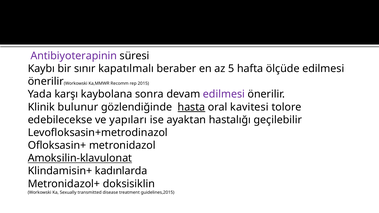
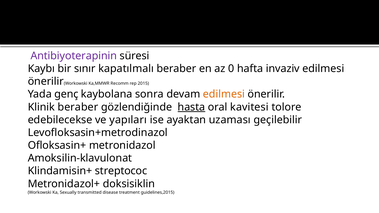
5: 5 -> 0
ölçüde: ölçüde -> invaziv
karşı: karşı -> genç
edilmesi at (224, 94) colour: purple -> orange
Klinik bulunur: bulunur -> beraber
hastalığı: hastalığı -> uzaması
Amoksilin-klavulonat underline: present -> none
kadınlarda: kadınlarda -> streptococ
